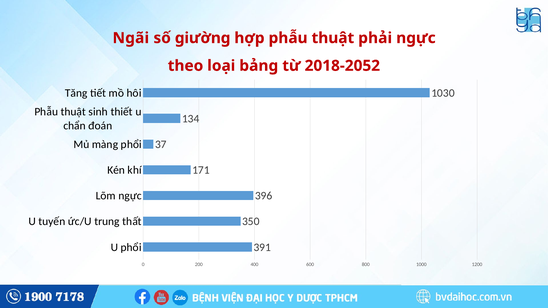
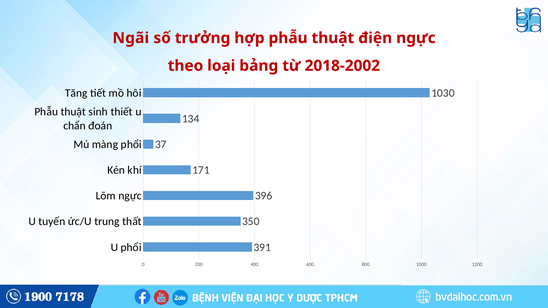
giường: giường -> trưởng
phải: phải -> điện
2018-2052: 2018-2052 -> 2018-2002
